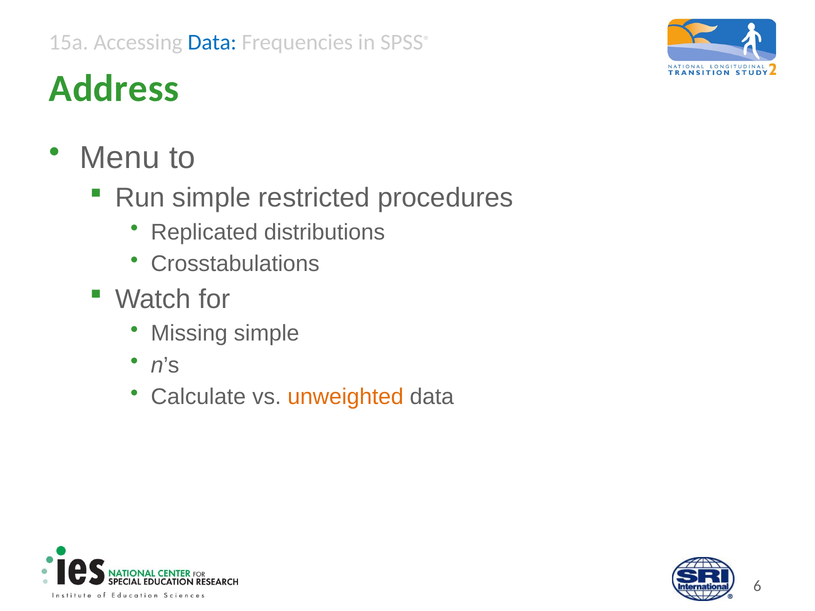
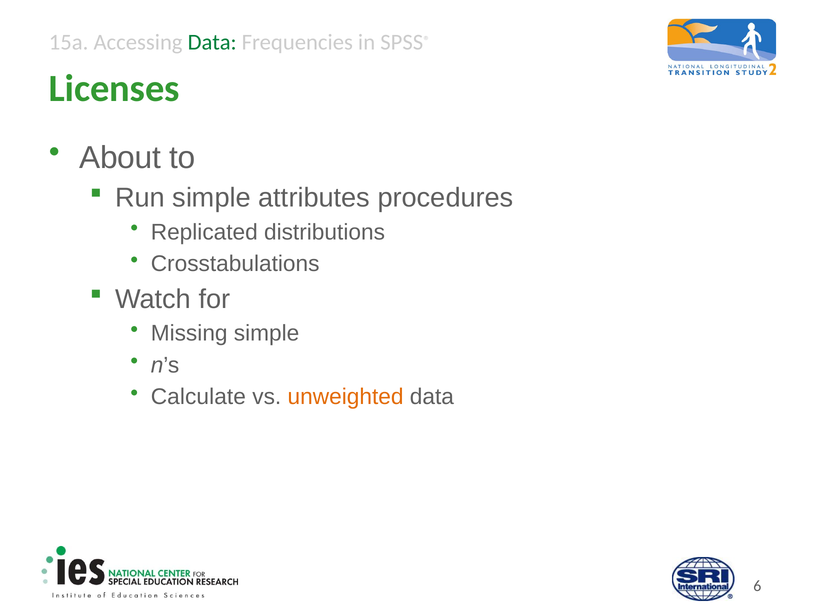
Data at (212, 42) colour: blue -> green
Address: Address -> Licenses
Menu: Menu -> About
restricted: restricted -> attributes
